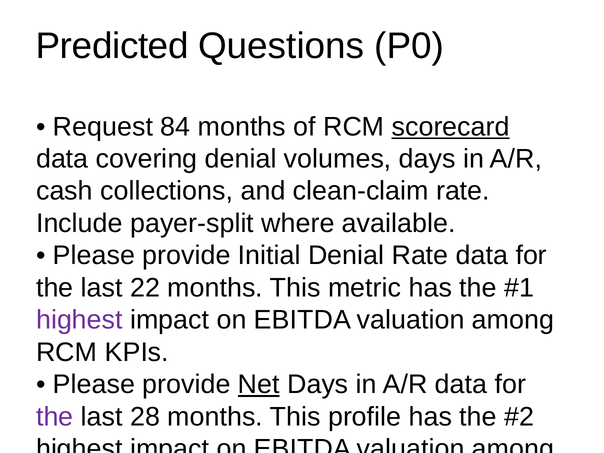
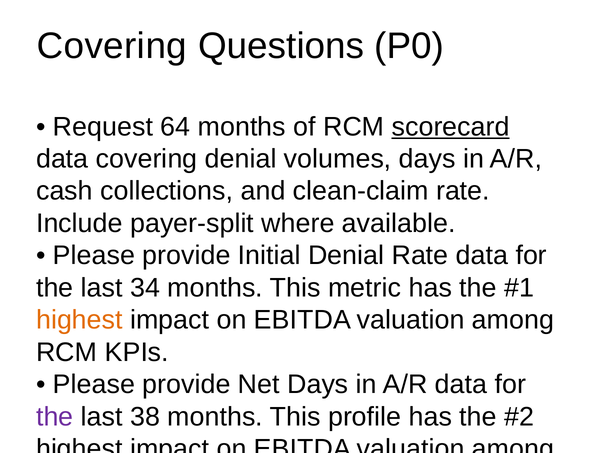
Predicted at (112, 46): Predicted -> Covering
84: 84 -> 64
22: 22 -> 34
highest at (79, 320) colour: purple -> orange
Net at (259, 384) underline: present -> none
28: 28 -> 38
